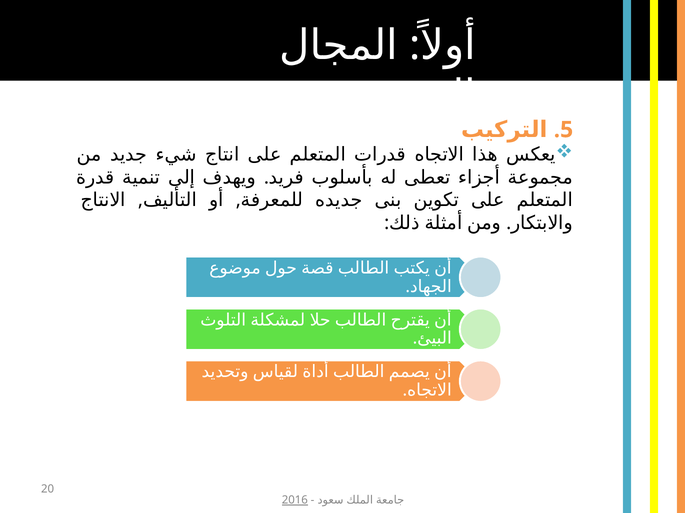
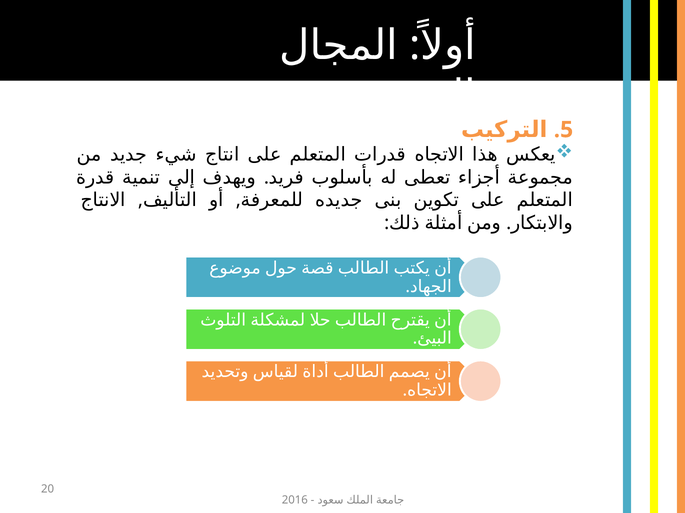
2016 underline: present -> none
